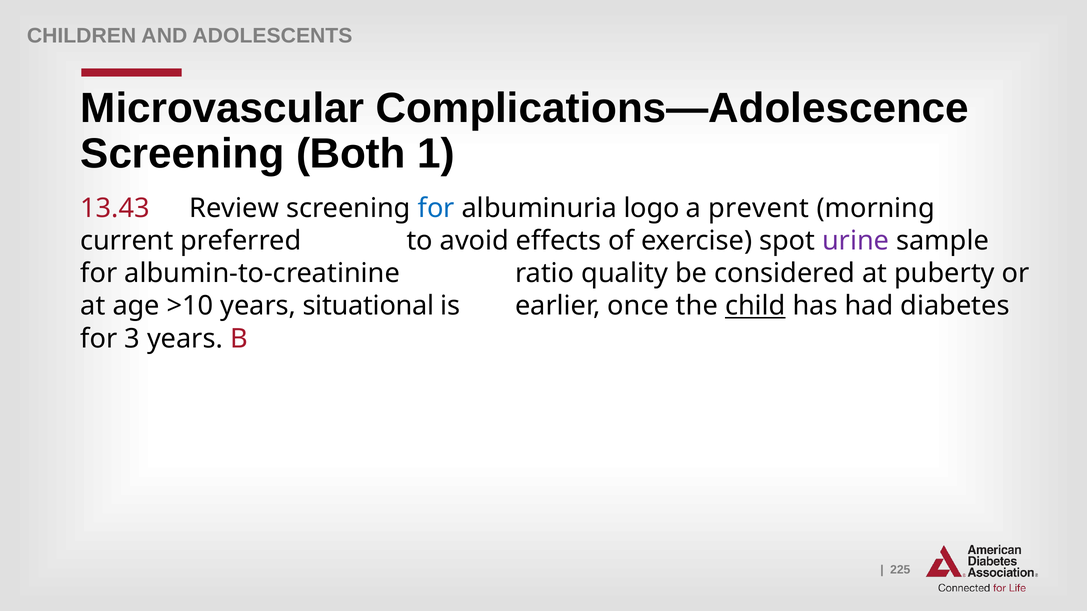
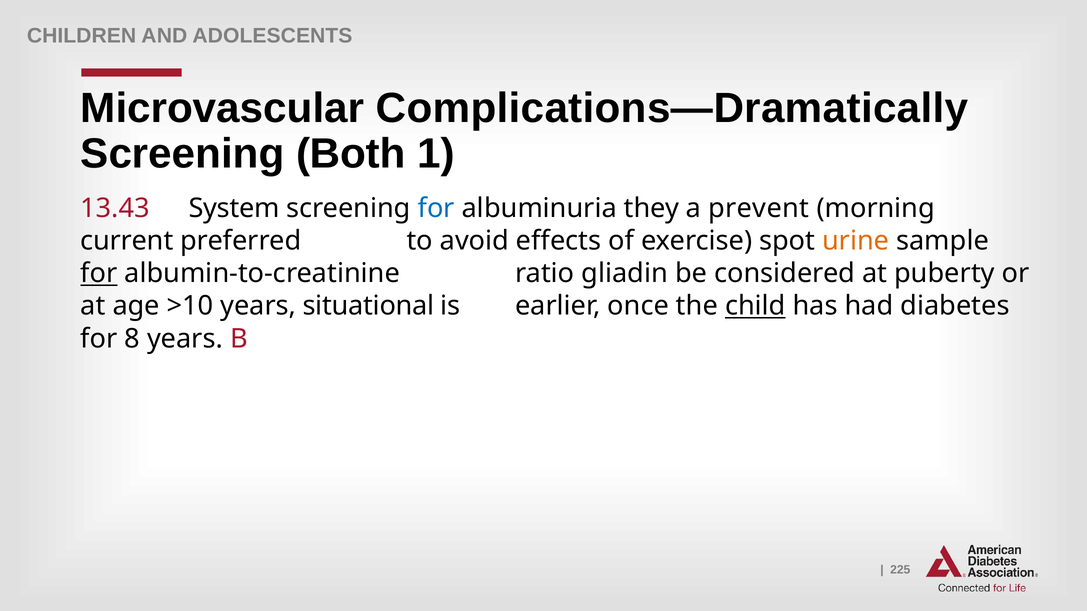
Complications—Adolescence: Complications—Adolescence -> Complications—Dramatically
Review: Review -> System
logo: logo -> they
urine colour: purple -> orange
for at (99, 274) underline: none -> present
quality: quality -> gliadin
3: 3 -> 8
